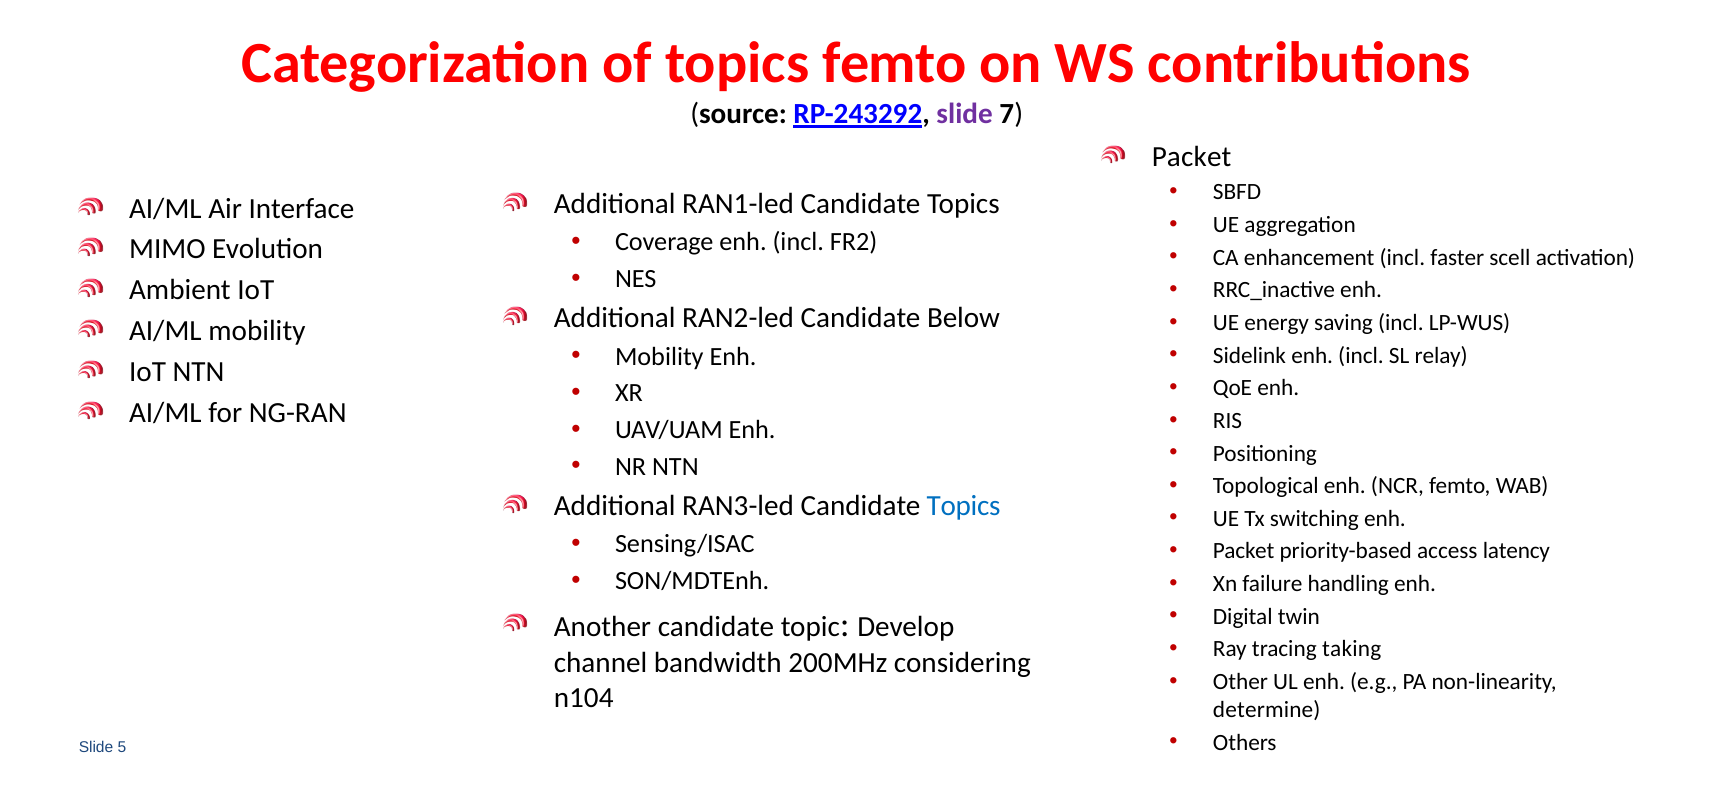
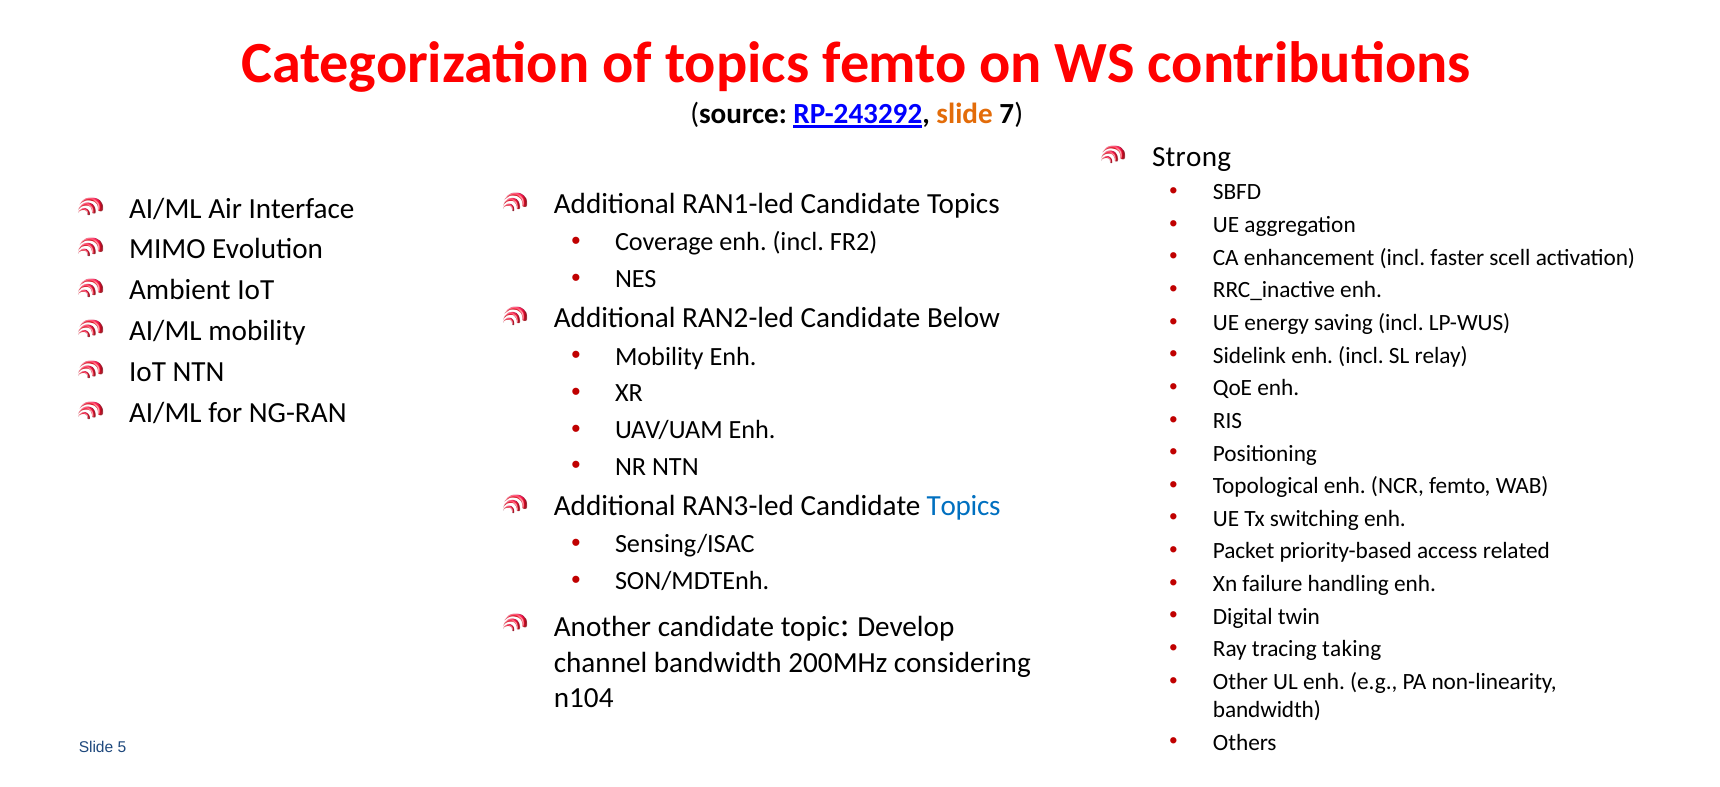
slide at (965, 114) colour: purple -> orange
Packet at (1192, 156): Packet -> Strong
latency: latency -> related
determine at (1267, 709): determine -> bandwidth
